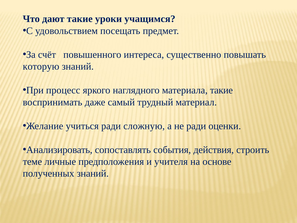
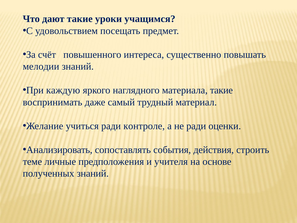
которую: которую -> мелодии
процесс: процесс -> каждую
сложную: сложную -> контроле
